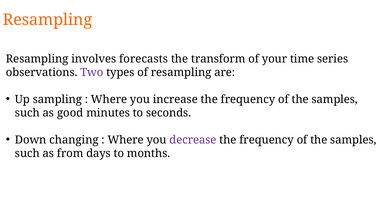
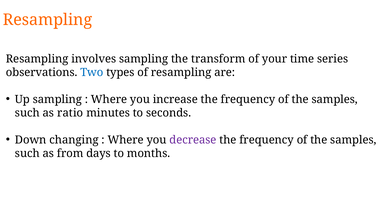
involves forecasts: forecasts -> sampling
Two colour: purple -> blue
good: good -> ratio
